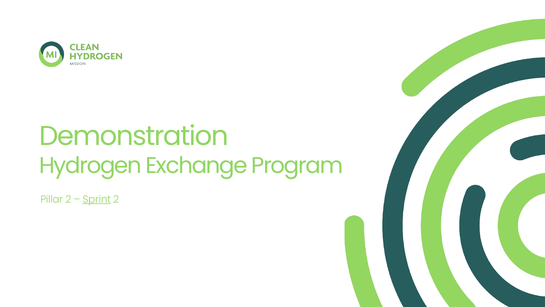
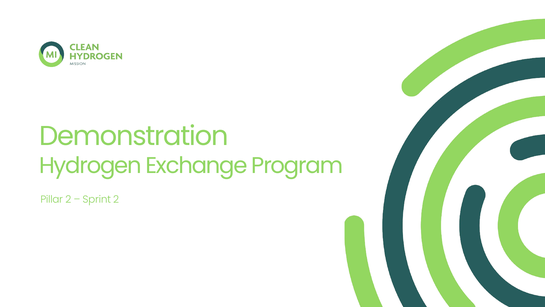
Sprint underline: present -> none
